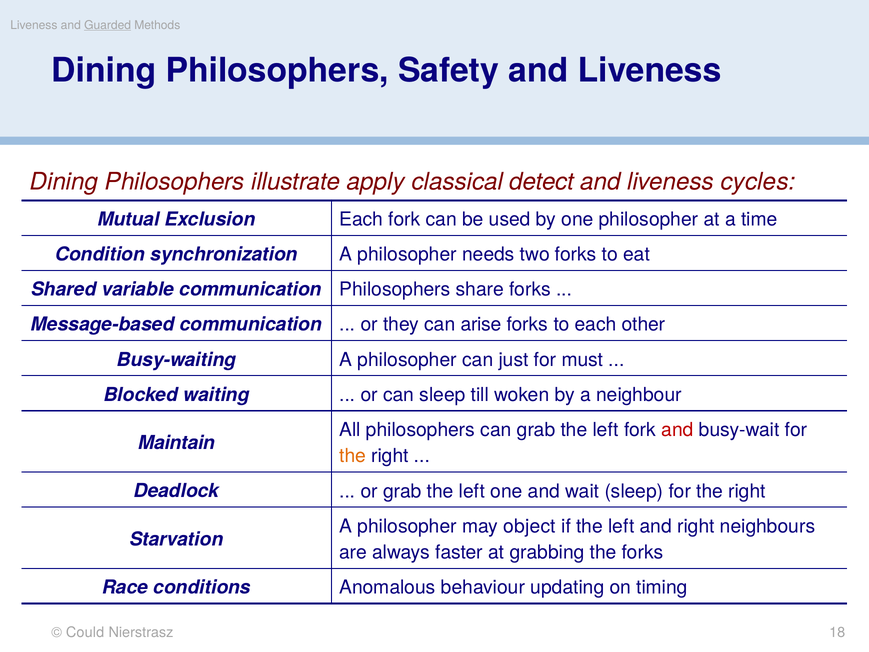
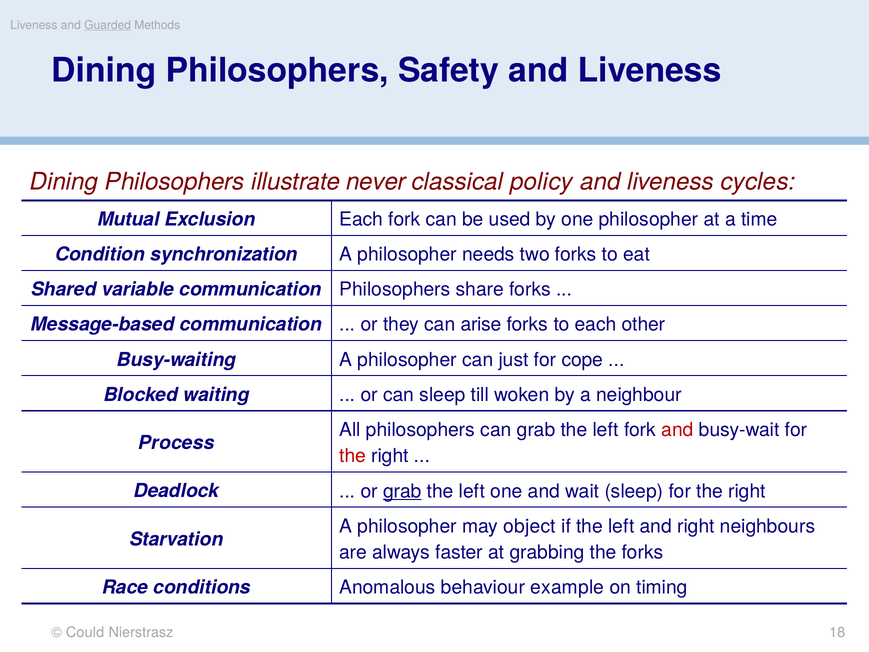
apply: apply -> never
detect: detect -> policy
must: must -> cope
Maintain: Maintain -> Process
the at (353, 456) colour: orange -> red
grab at (402, 491) underline: none -> present
updating: updating -> example
